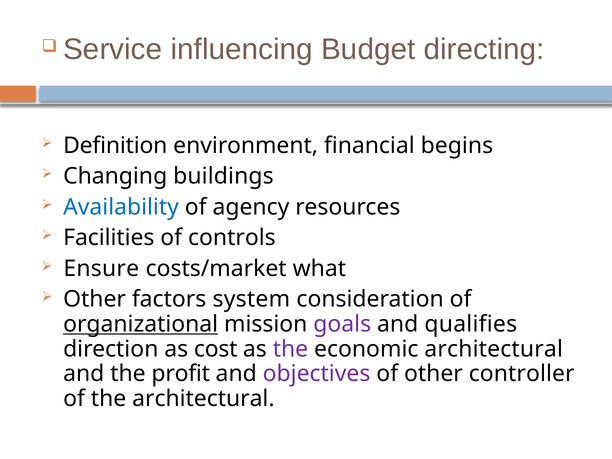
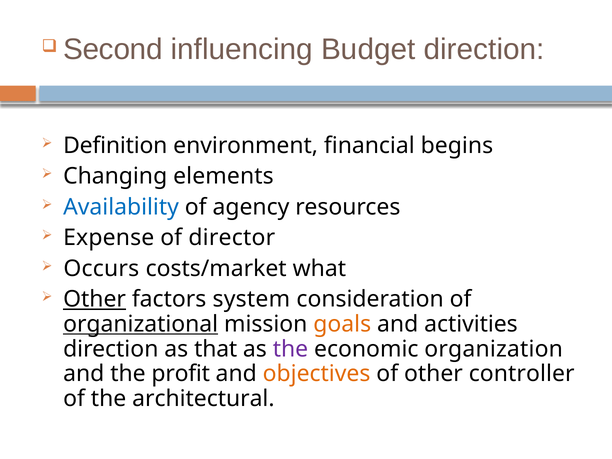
Service: Service -> Second
Budget directing: directing -> direction
buildings: buildings -> elements
Facilities: Facilities -> Expense
controls: controls -> director
Ensure: Ensure -> Occurs
Other at (95, 299) underline: none -> present
goals colour: purple -> orange
qualifies: qualifies -> activities
cost: cost -> that
economic architectural: architectural -> organization
objectives colour: purple -> orange
